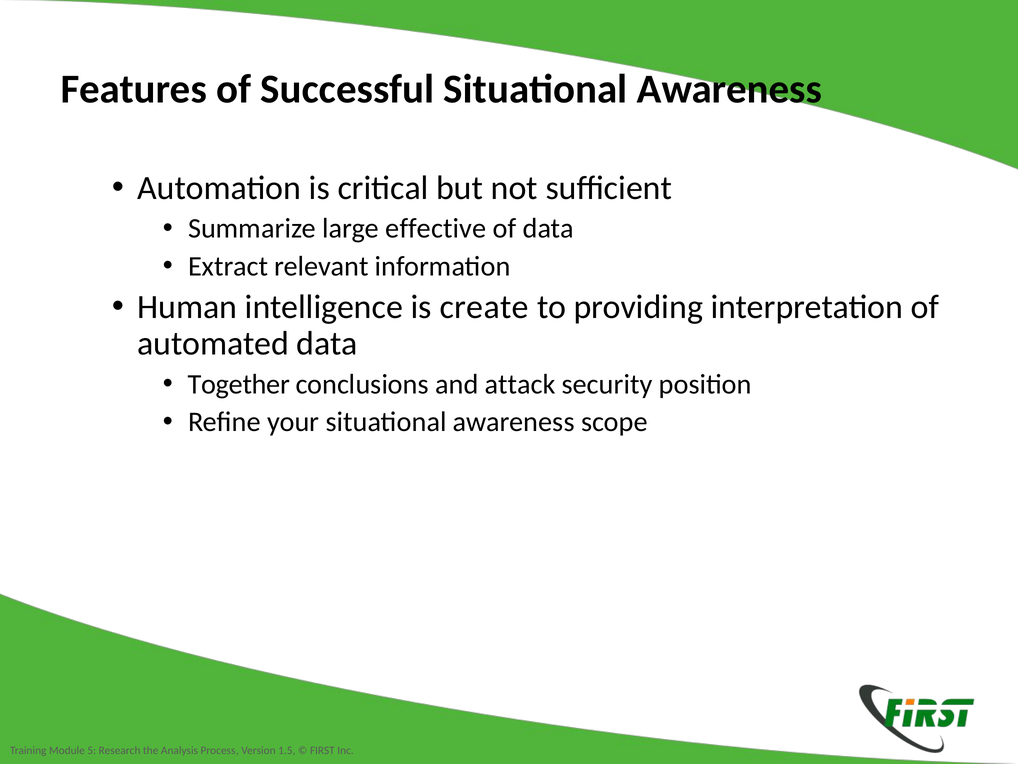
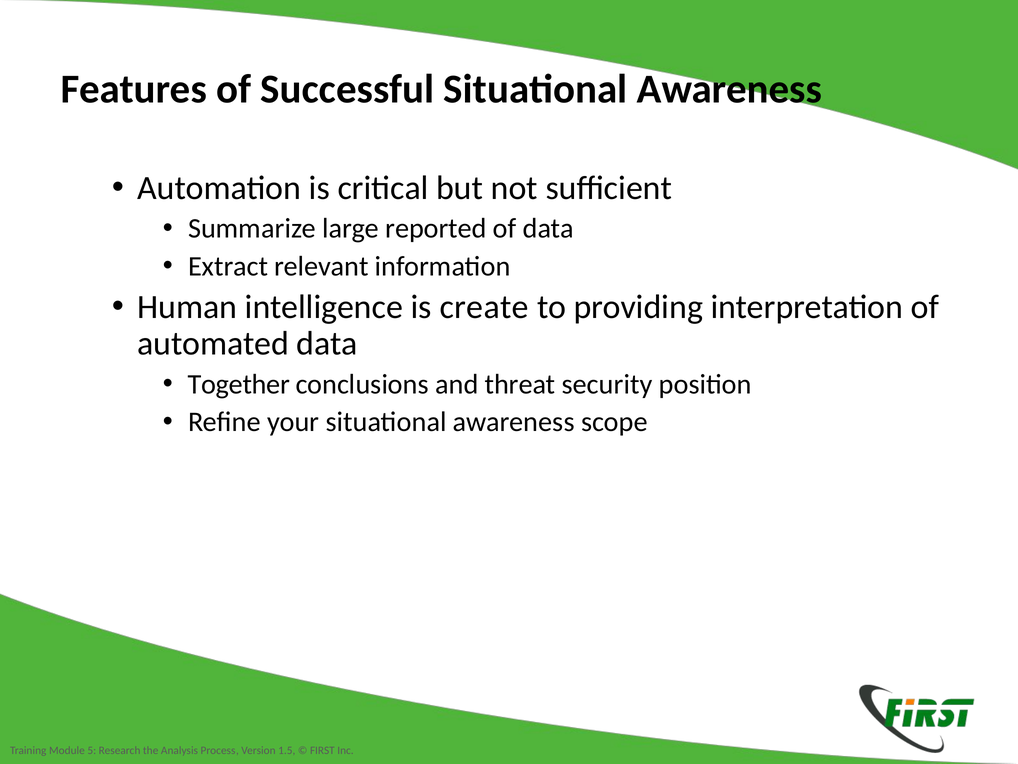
effective: effective -> reported
attack: attack -> threat
